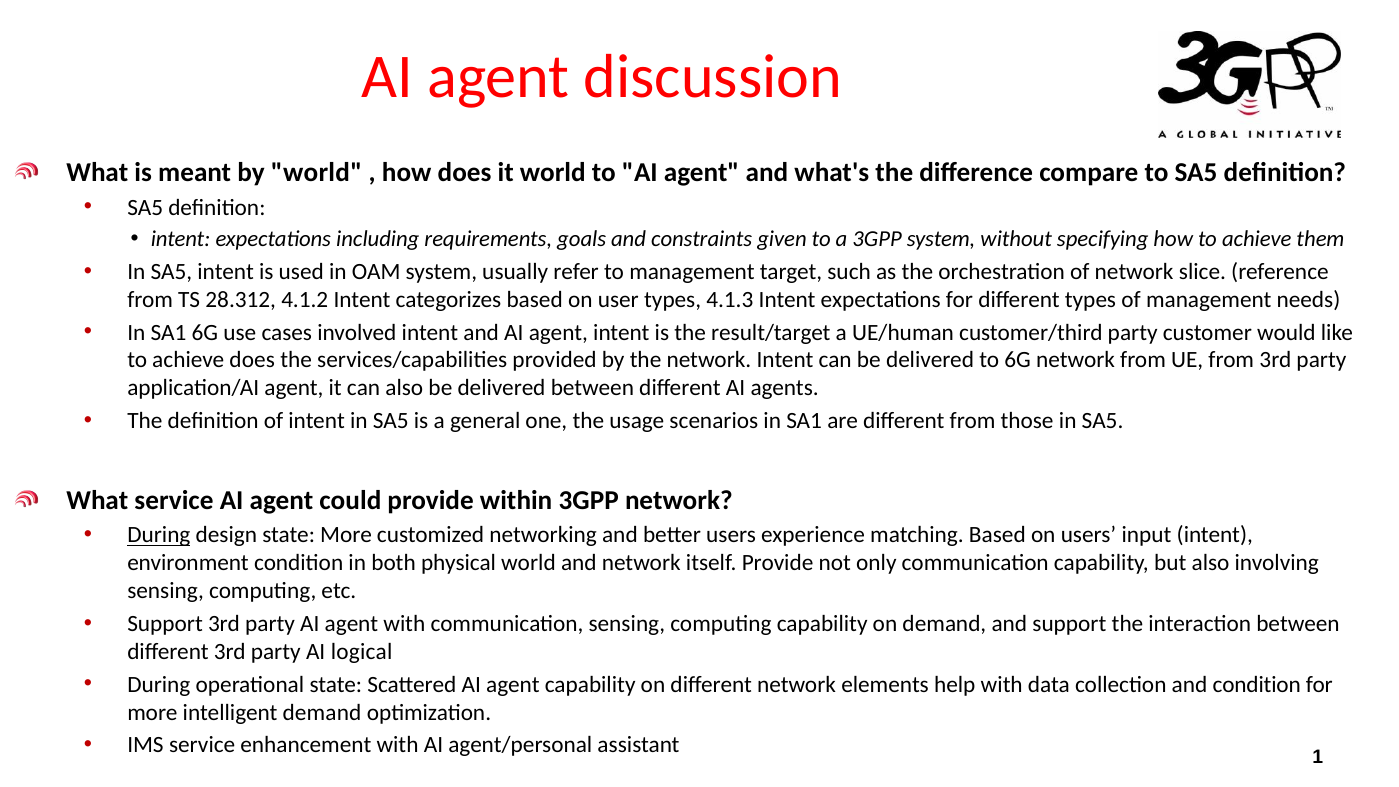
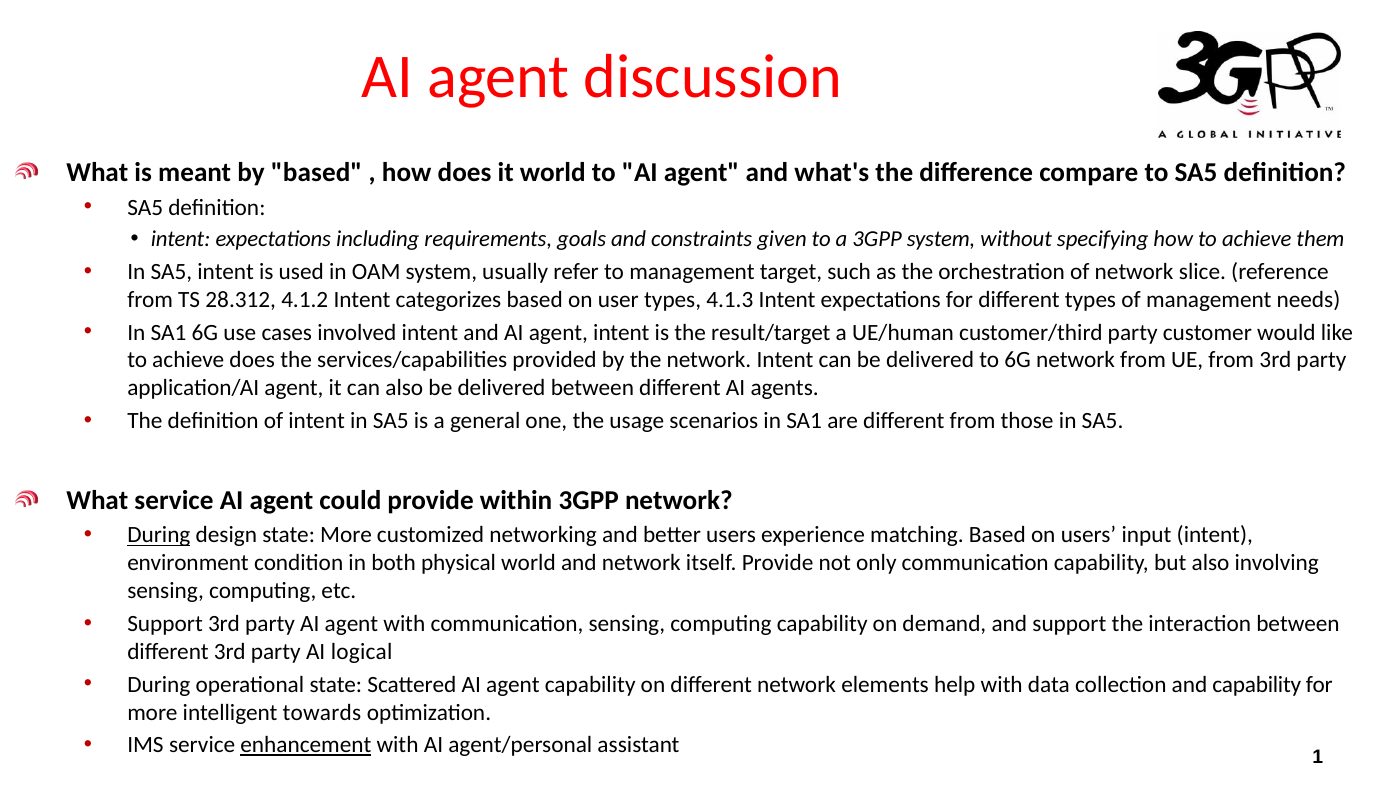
by world: world -> based
and condition: condition -> capability
intelligent demand: demand -> towards
enhancement underline: none -> present
